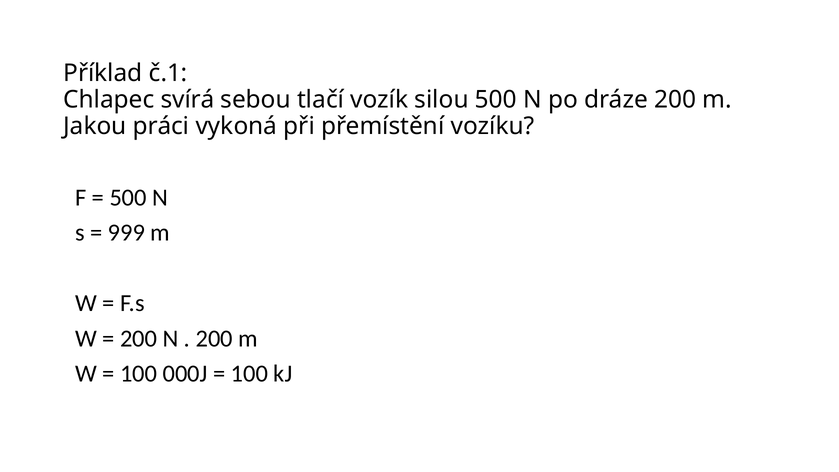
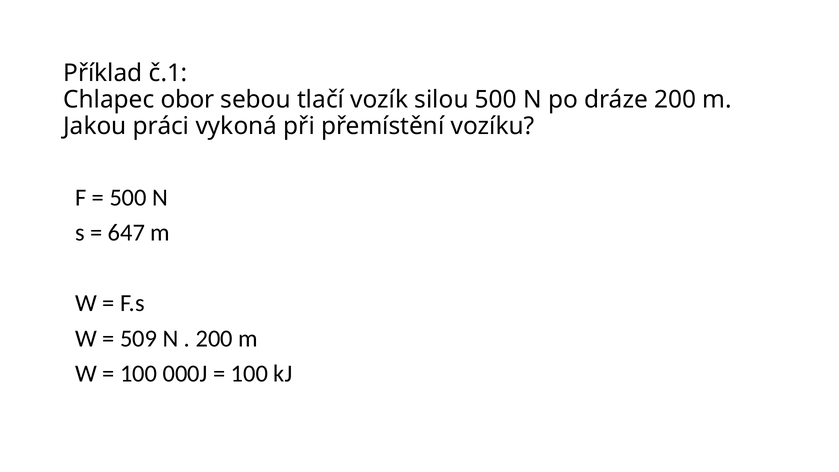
svírá: svírá -> obor
999: 999 -> 647
200 at (139, 338): 200 -> 509
